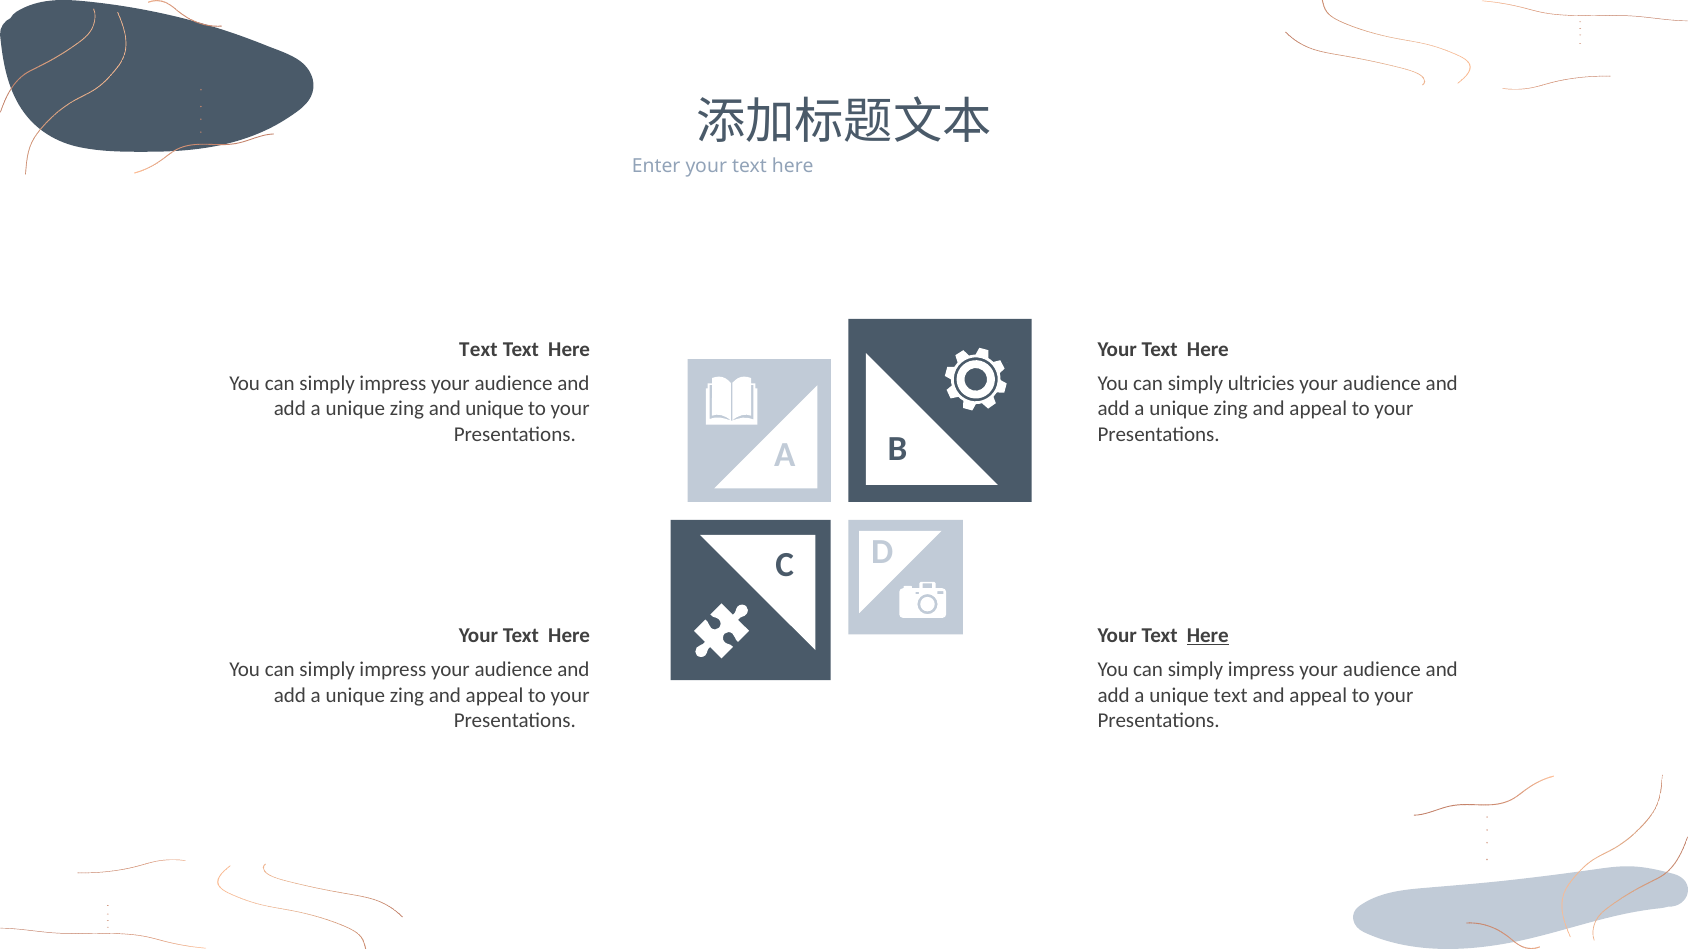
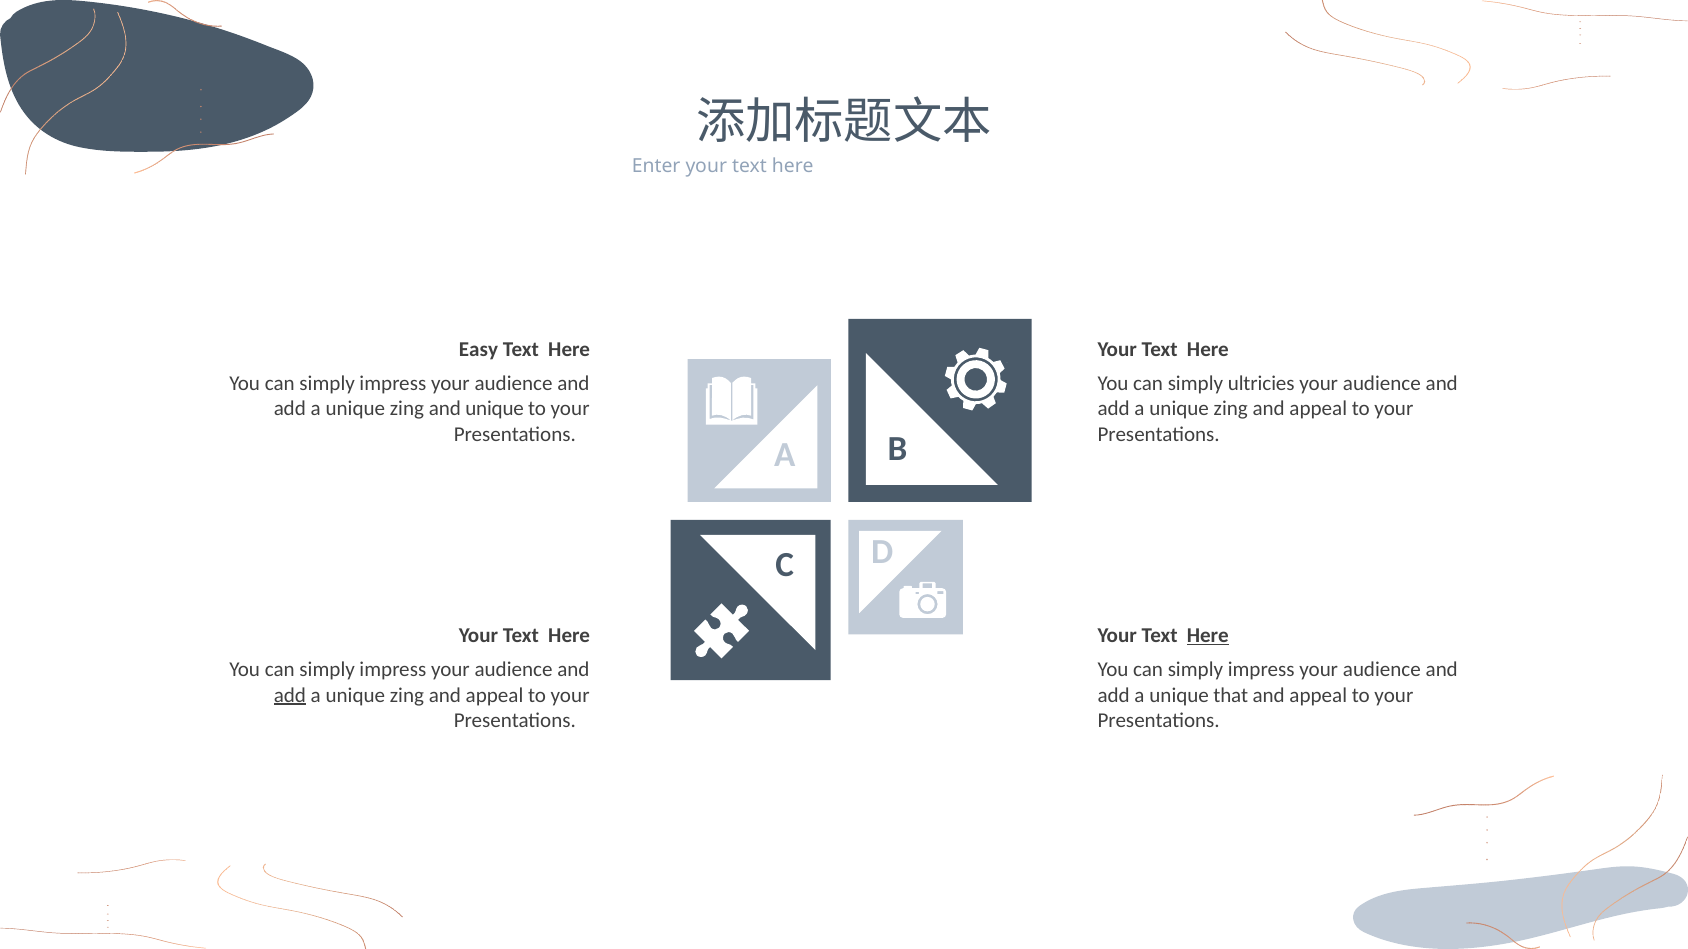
Text at (478, 349): Text -> Easy
add at (290, 695) underline: none -> present
unique text: text -> that
